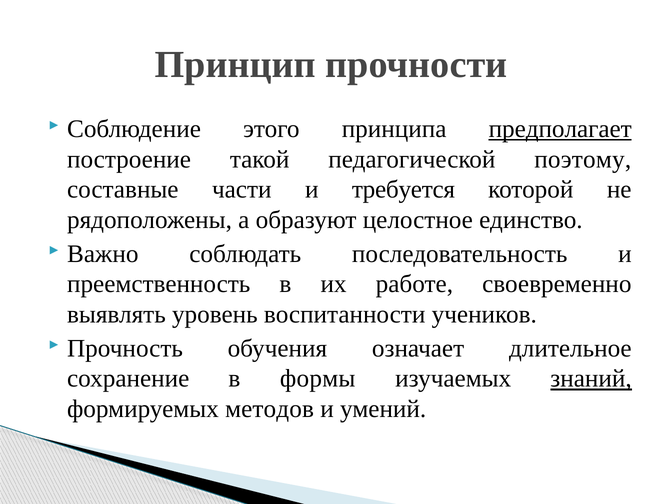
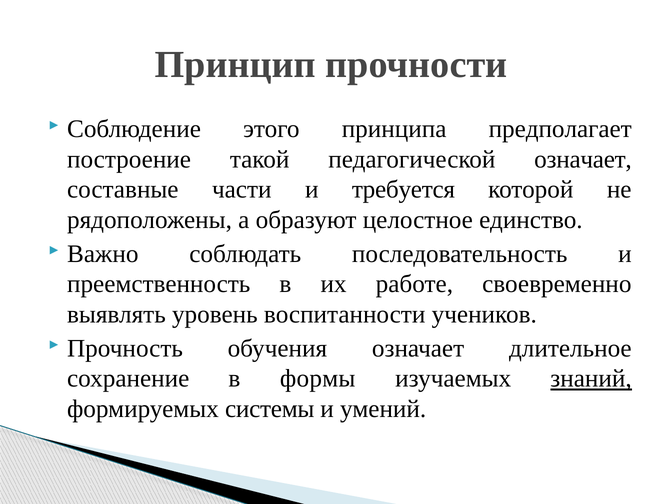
предполагает underline: present -> none
педагогической поэтому: поэтому -> означает
методов: методов -> системы
